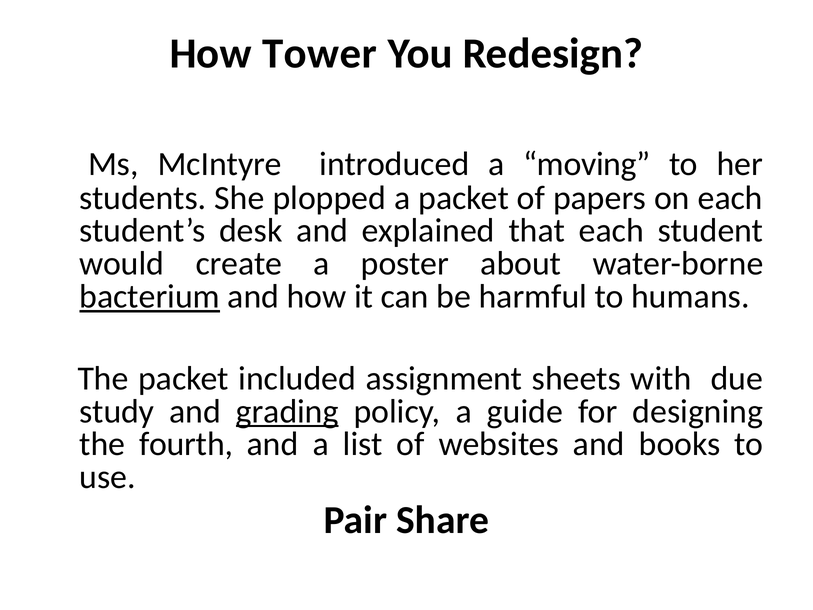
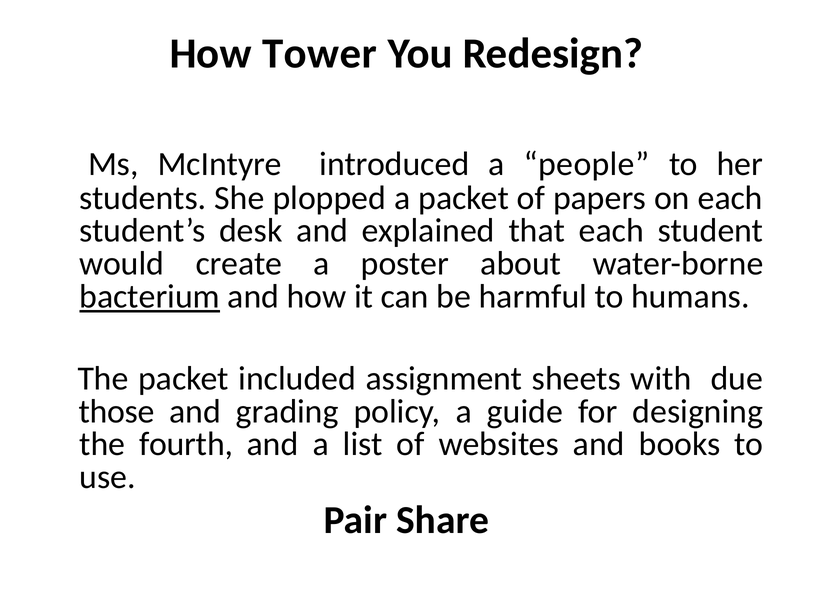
moving: moving -> people
study: study -> those
grading underline: present -> none
